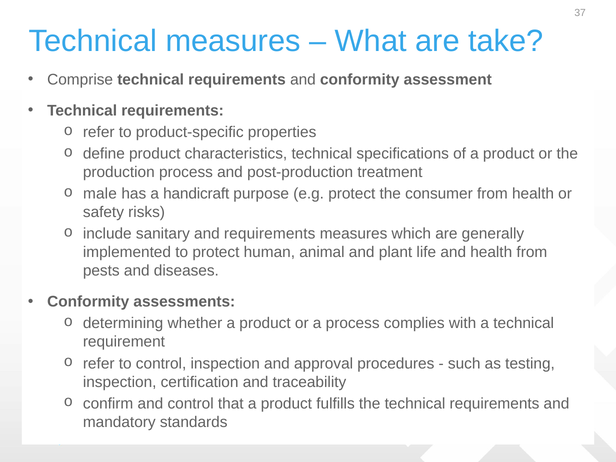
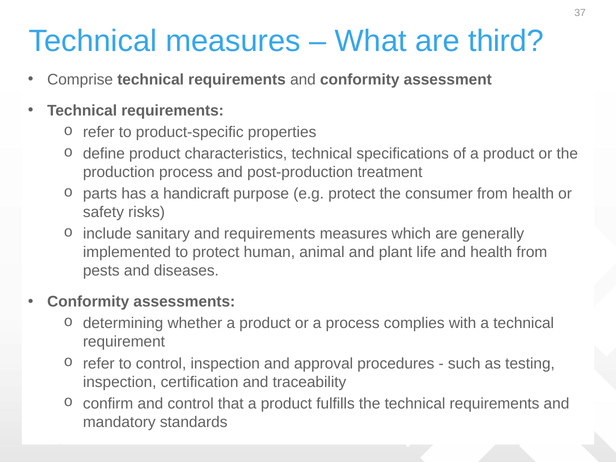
take: take -> third
male: male -> parts
